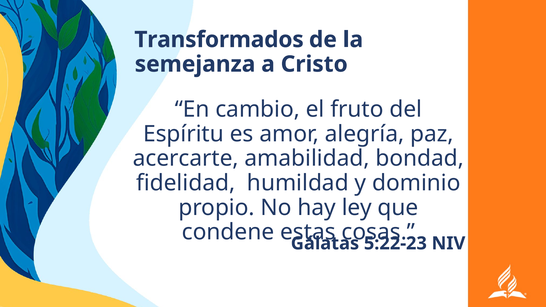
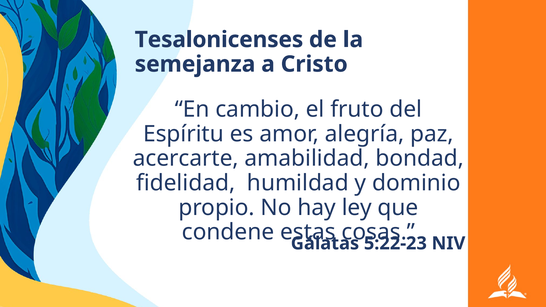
Transformados: Transformados -> Tesalonicenses
